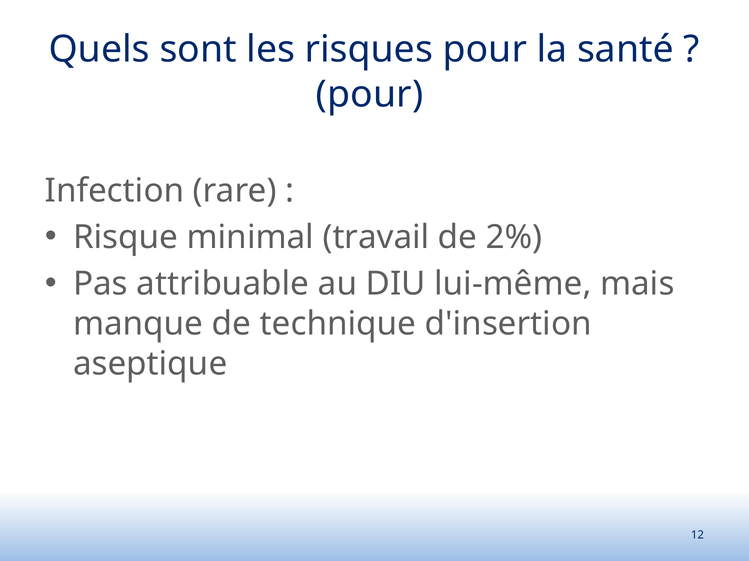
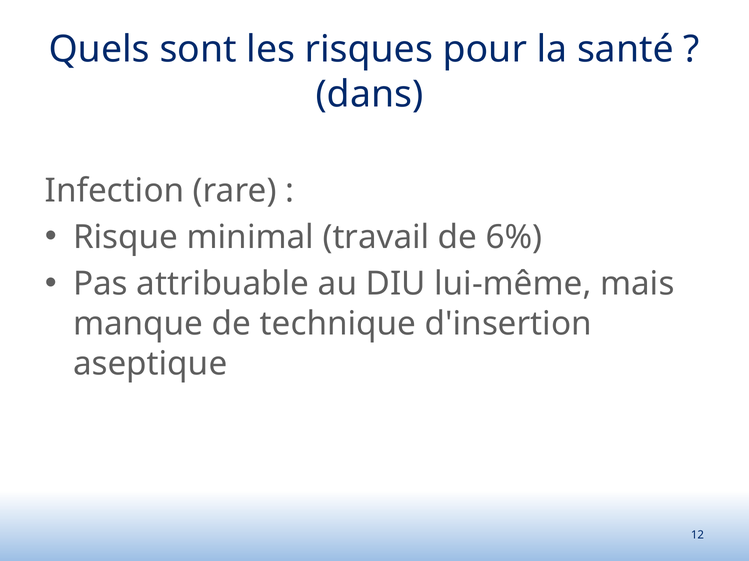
pour at (370, 94): pour -> dans
2%: 2% -> 6%
